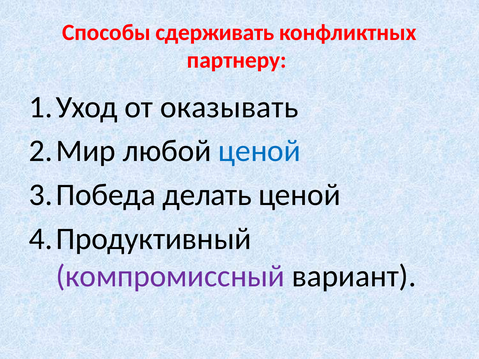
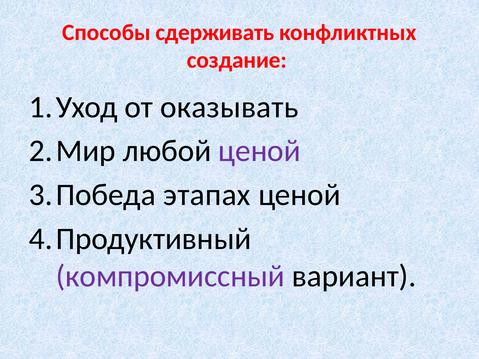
партнеру: партнеру -> создание
ценой at (259, 151) colour: blue -> purple
делать: делать -> этапах
